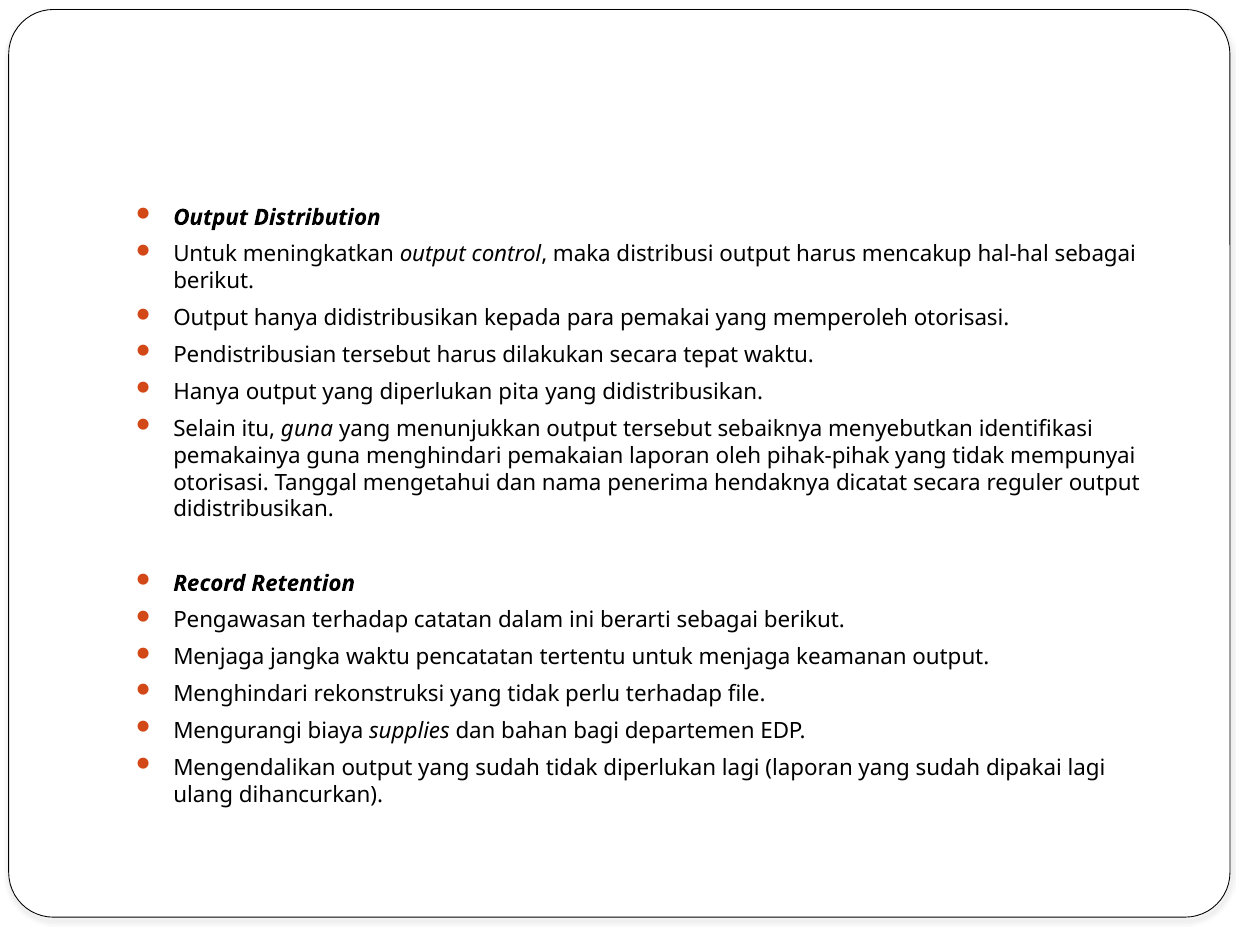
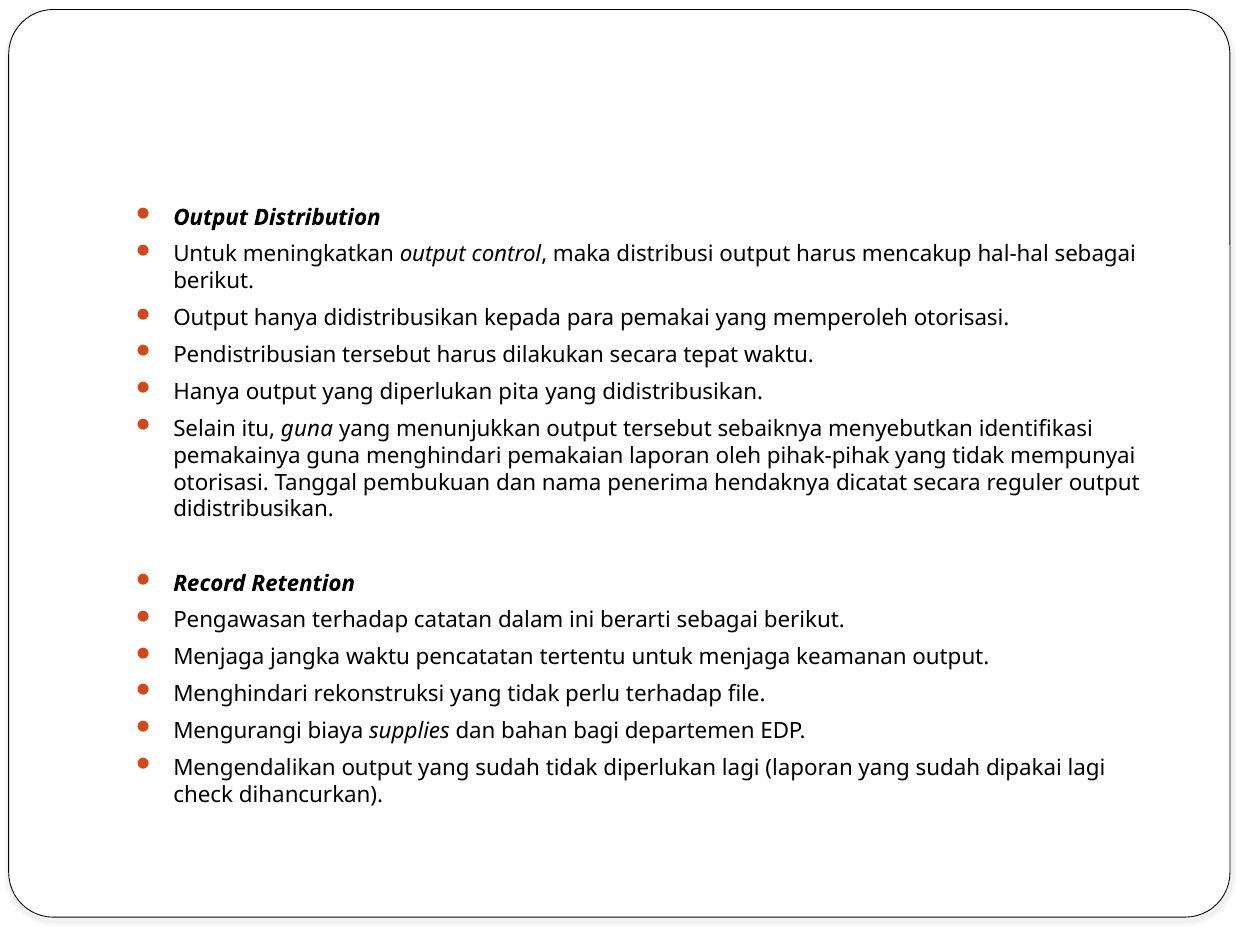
mengetahui: mengetahui -> pembukuan
ulang: ulang -> check
